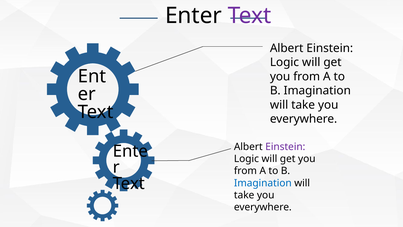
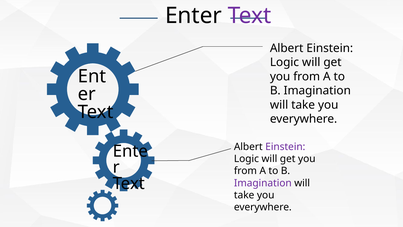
Imagination at (263, 183) colour: blue -> purple
